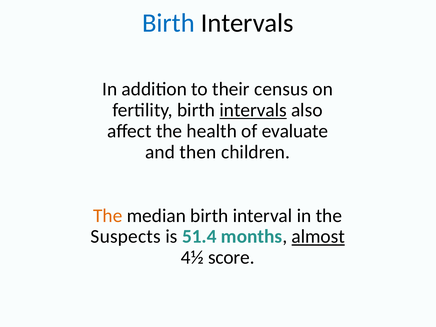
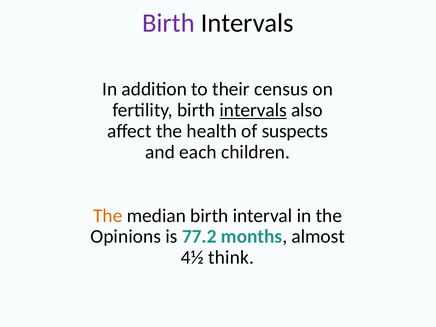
Birth at (168, 23) colour: blue -> purple
evaluate: evaluate -> suspects
then: then -> each
Suspects: Suspects -> Opinions
51.4: 51.4 -> 77.2
almost underline: present -> none
score: score -> think
